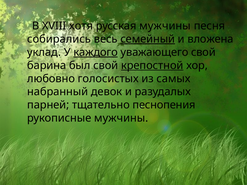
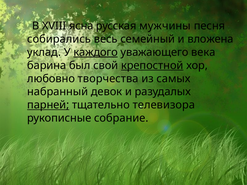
хотя: хотя -> ясна
семейный underline: present -> none
уважающего свой: свой -> века
голосистых: голосистых -> творчества
парней underline: none -> present
песнопения: песнопения -> телевизора
рукописные мужчины: мужчины -> собрание
